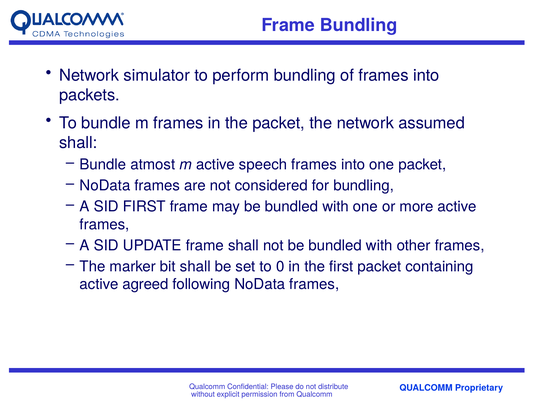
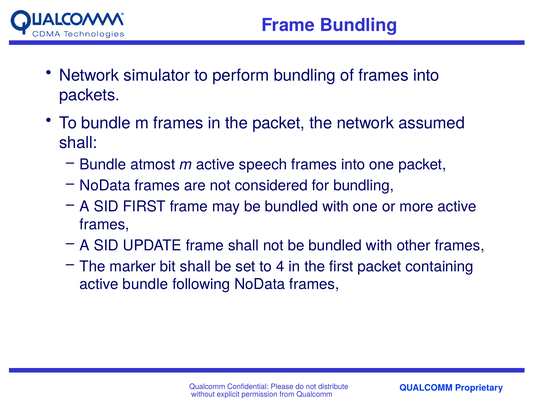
0: 0 -> 4
active agreed: agreed -> bundle
